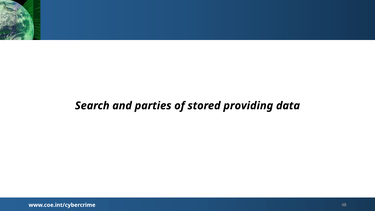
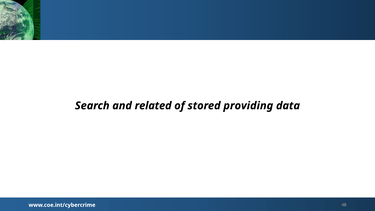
parties: parties -> related
